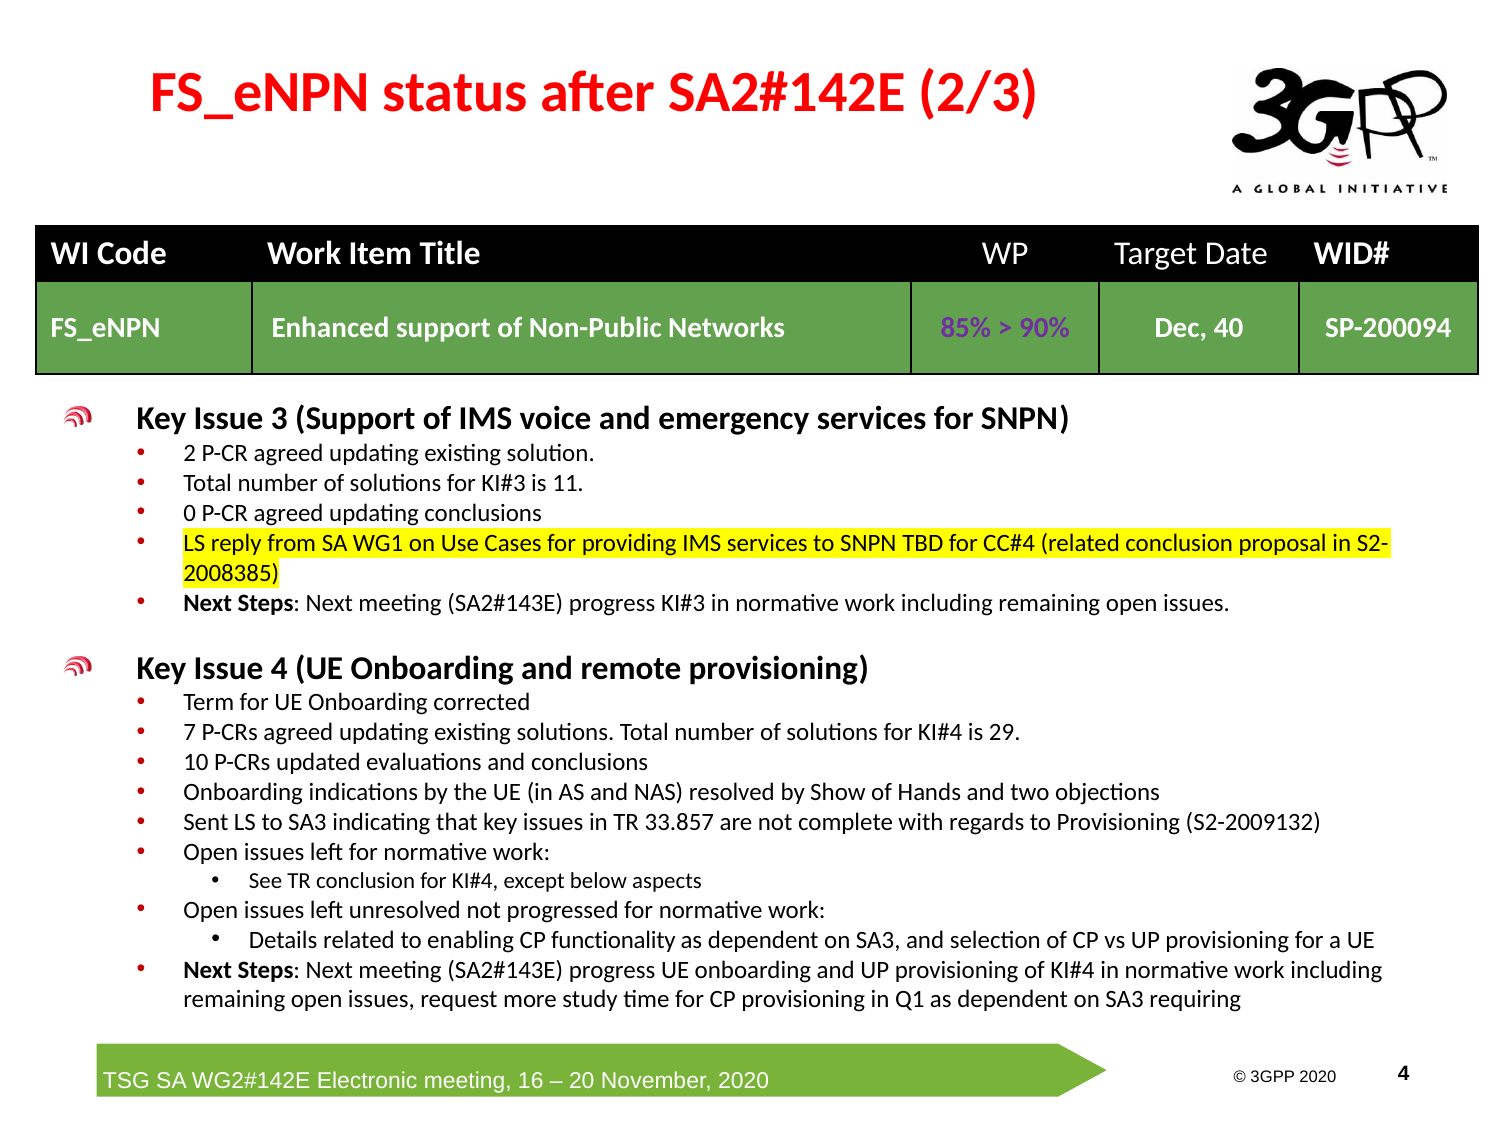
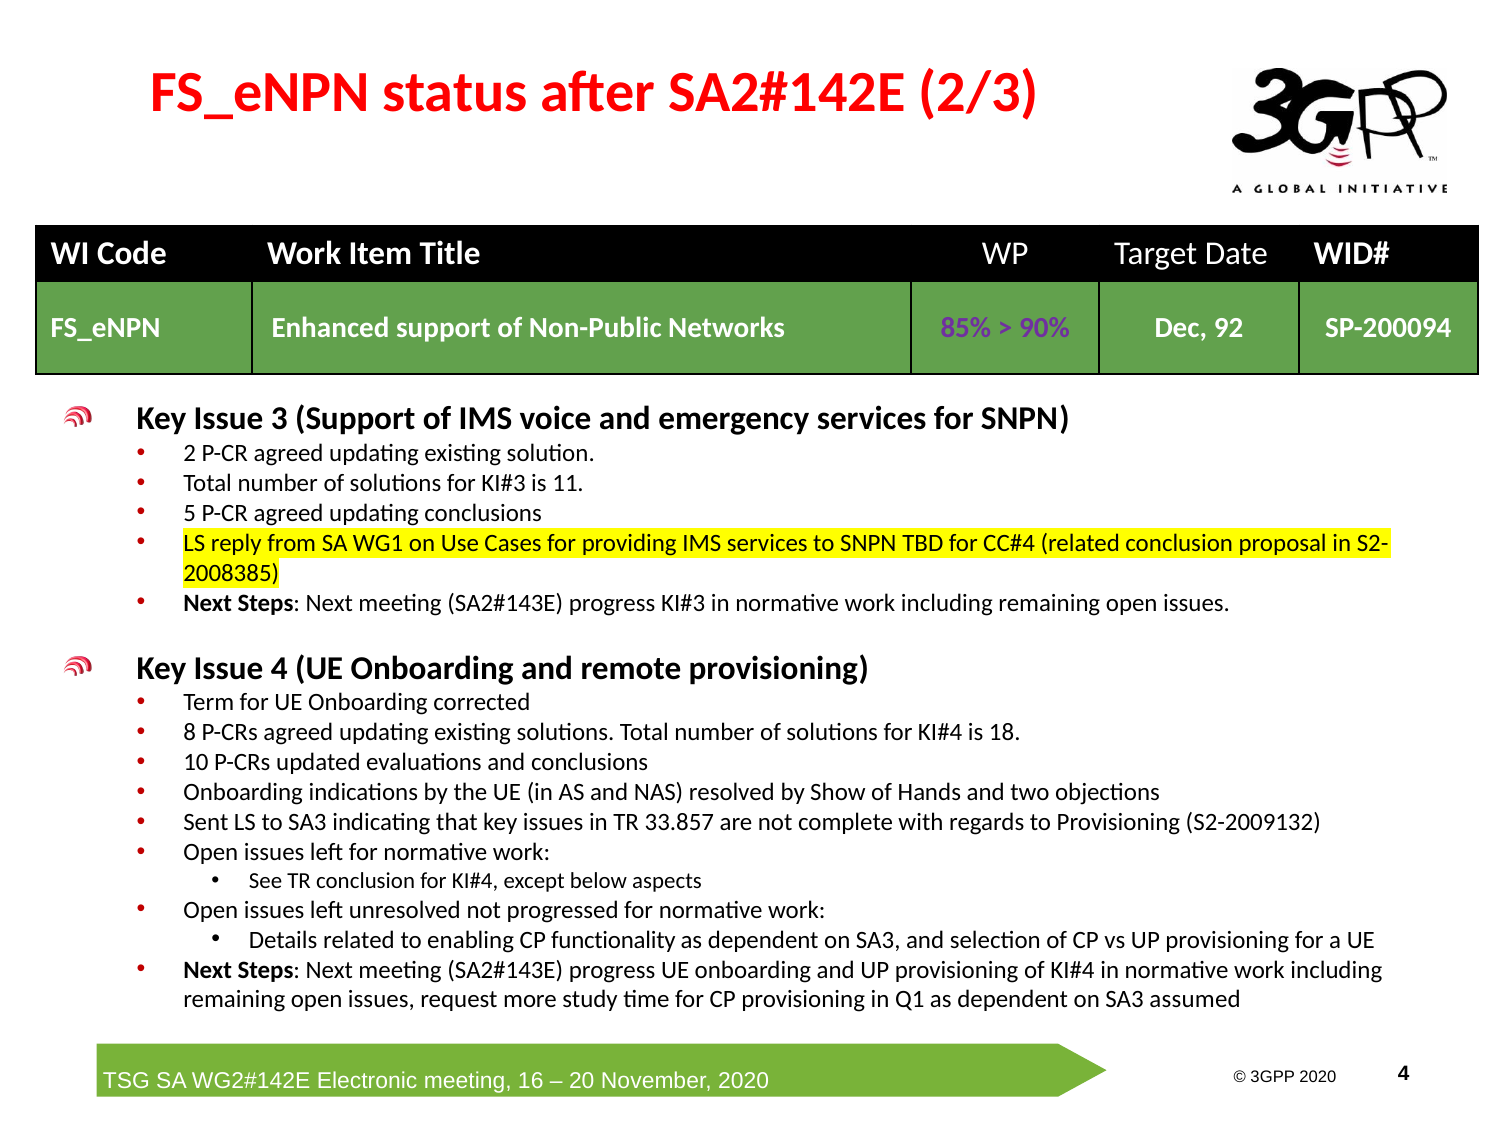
40: 40 -> 92
0: 0 -> 5
7: 7 -> 8
29: 29 -> 18
requiring: requiring -> assumed
